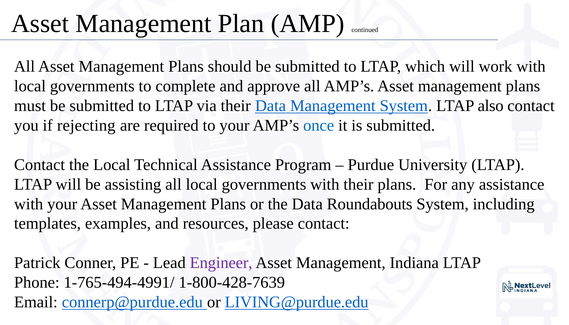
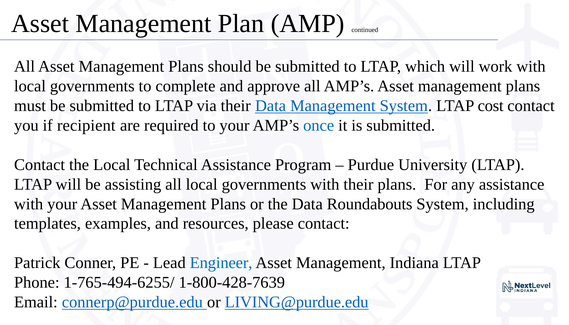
also: also -> cost
rejecting: rejecting -> recipient
Engineer colour: purple -> blue
1-765-494-4991/: 1-765-494-4991/ -> 1-765-494-6255/
